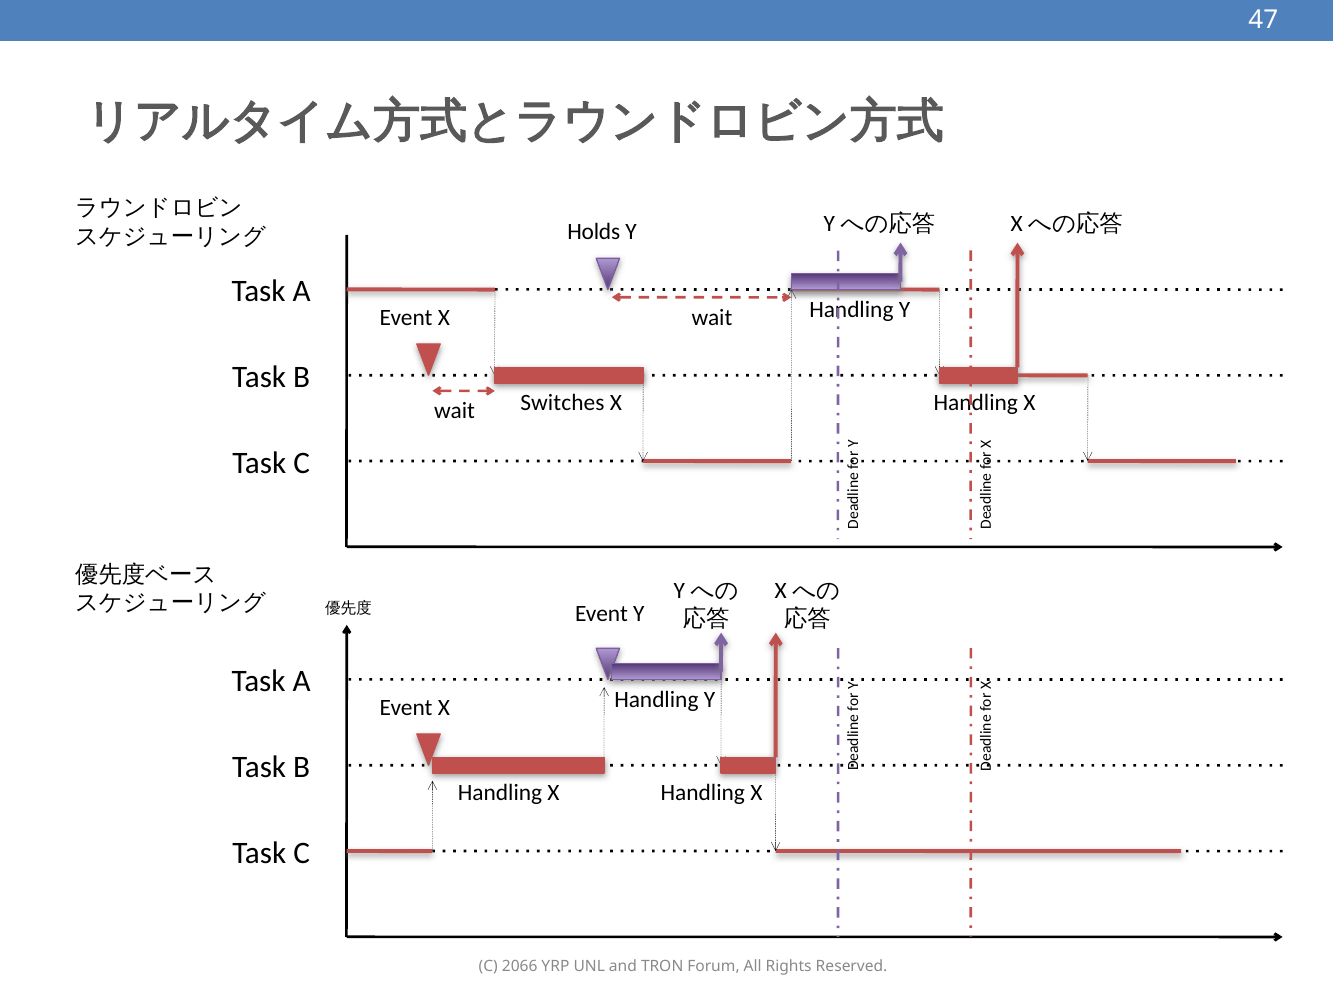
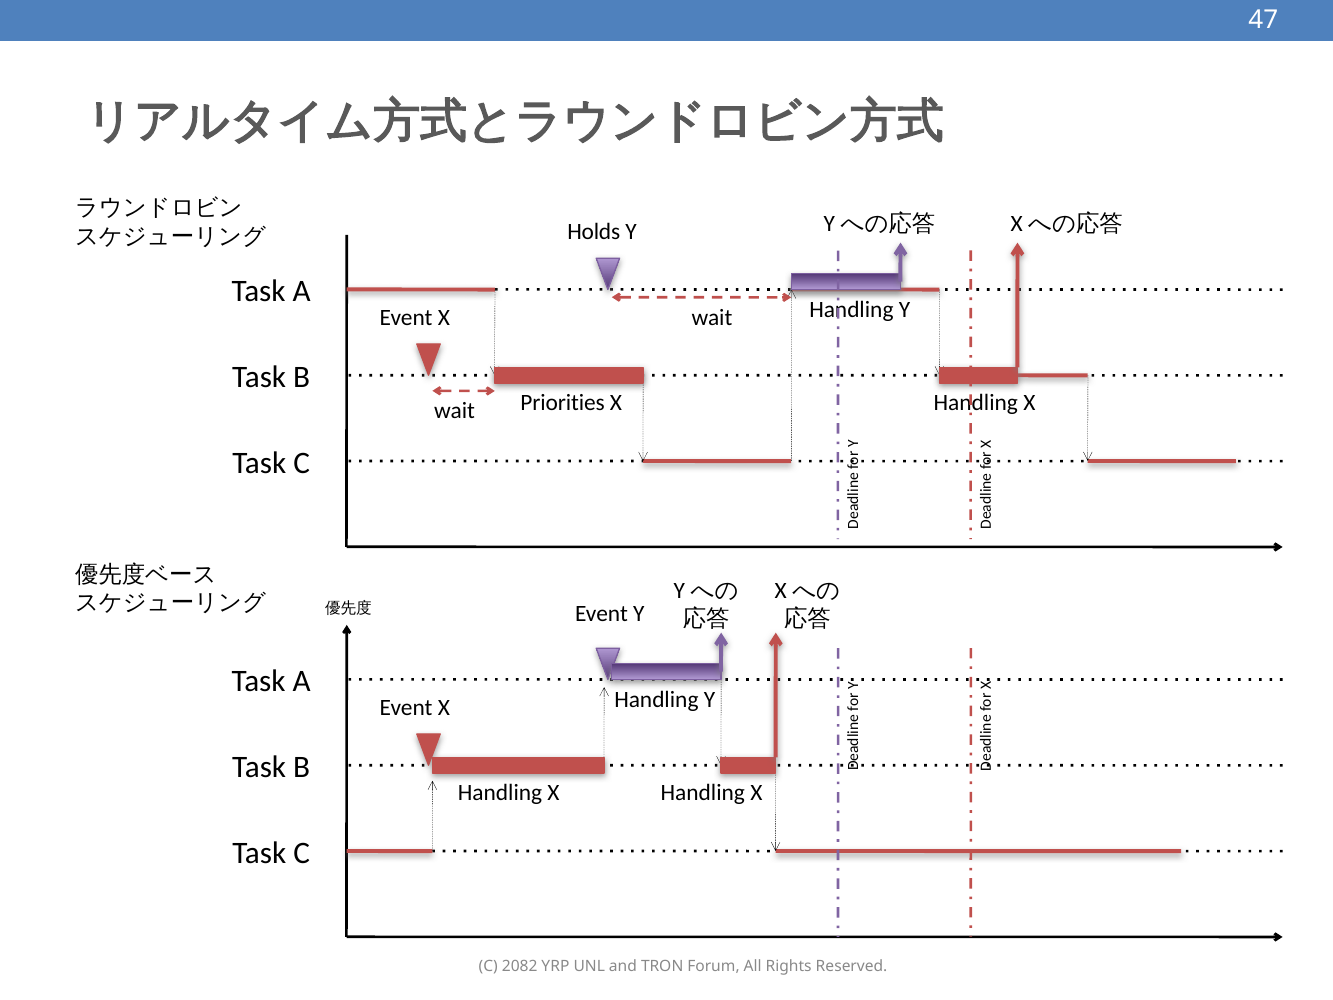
Switches: Switches -> Priorities
2066: 2066 -> 2082
